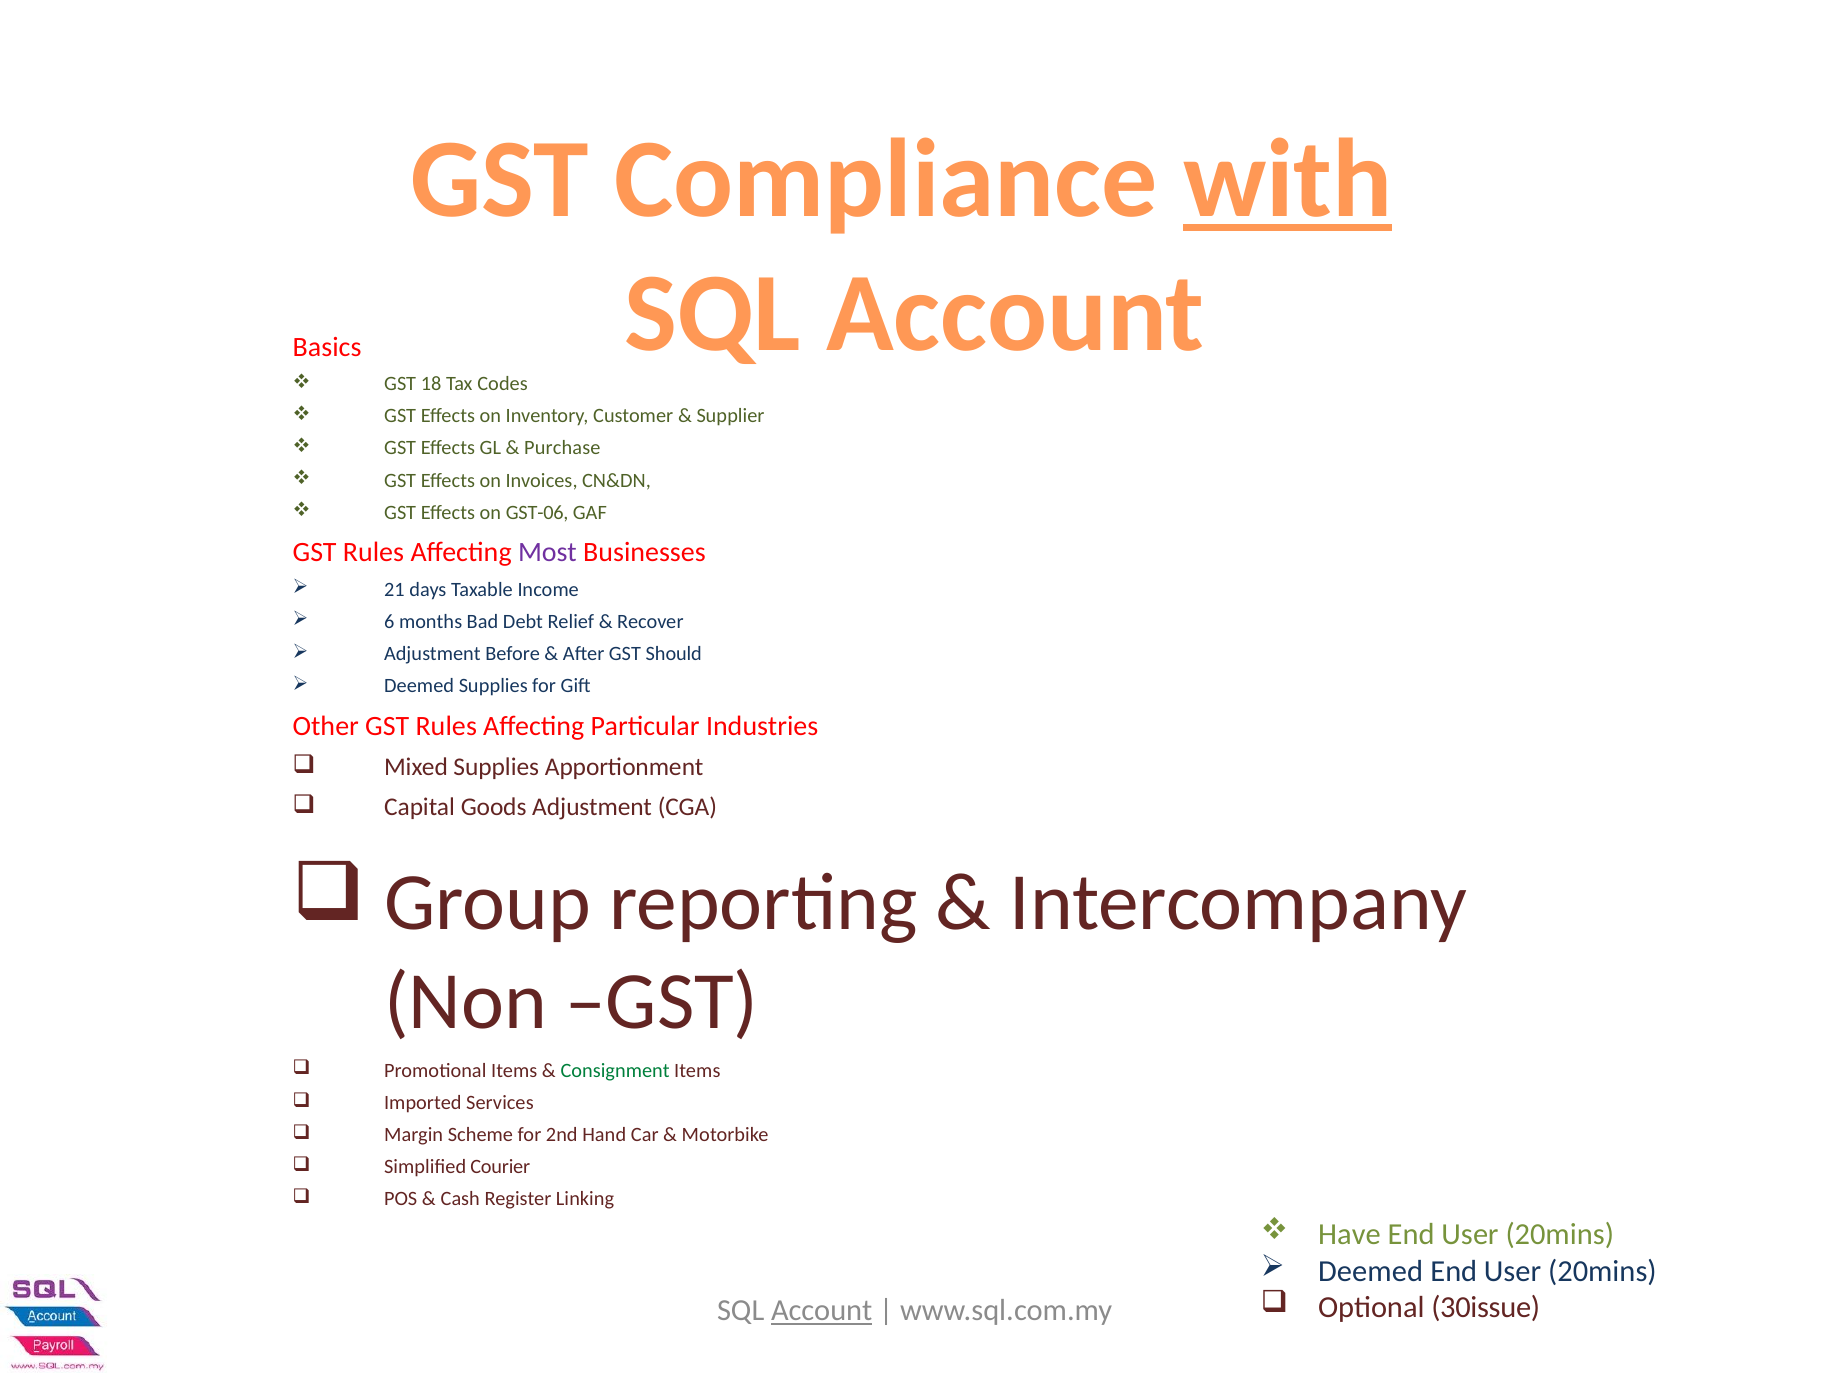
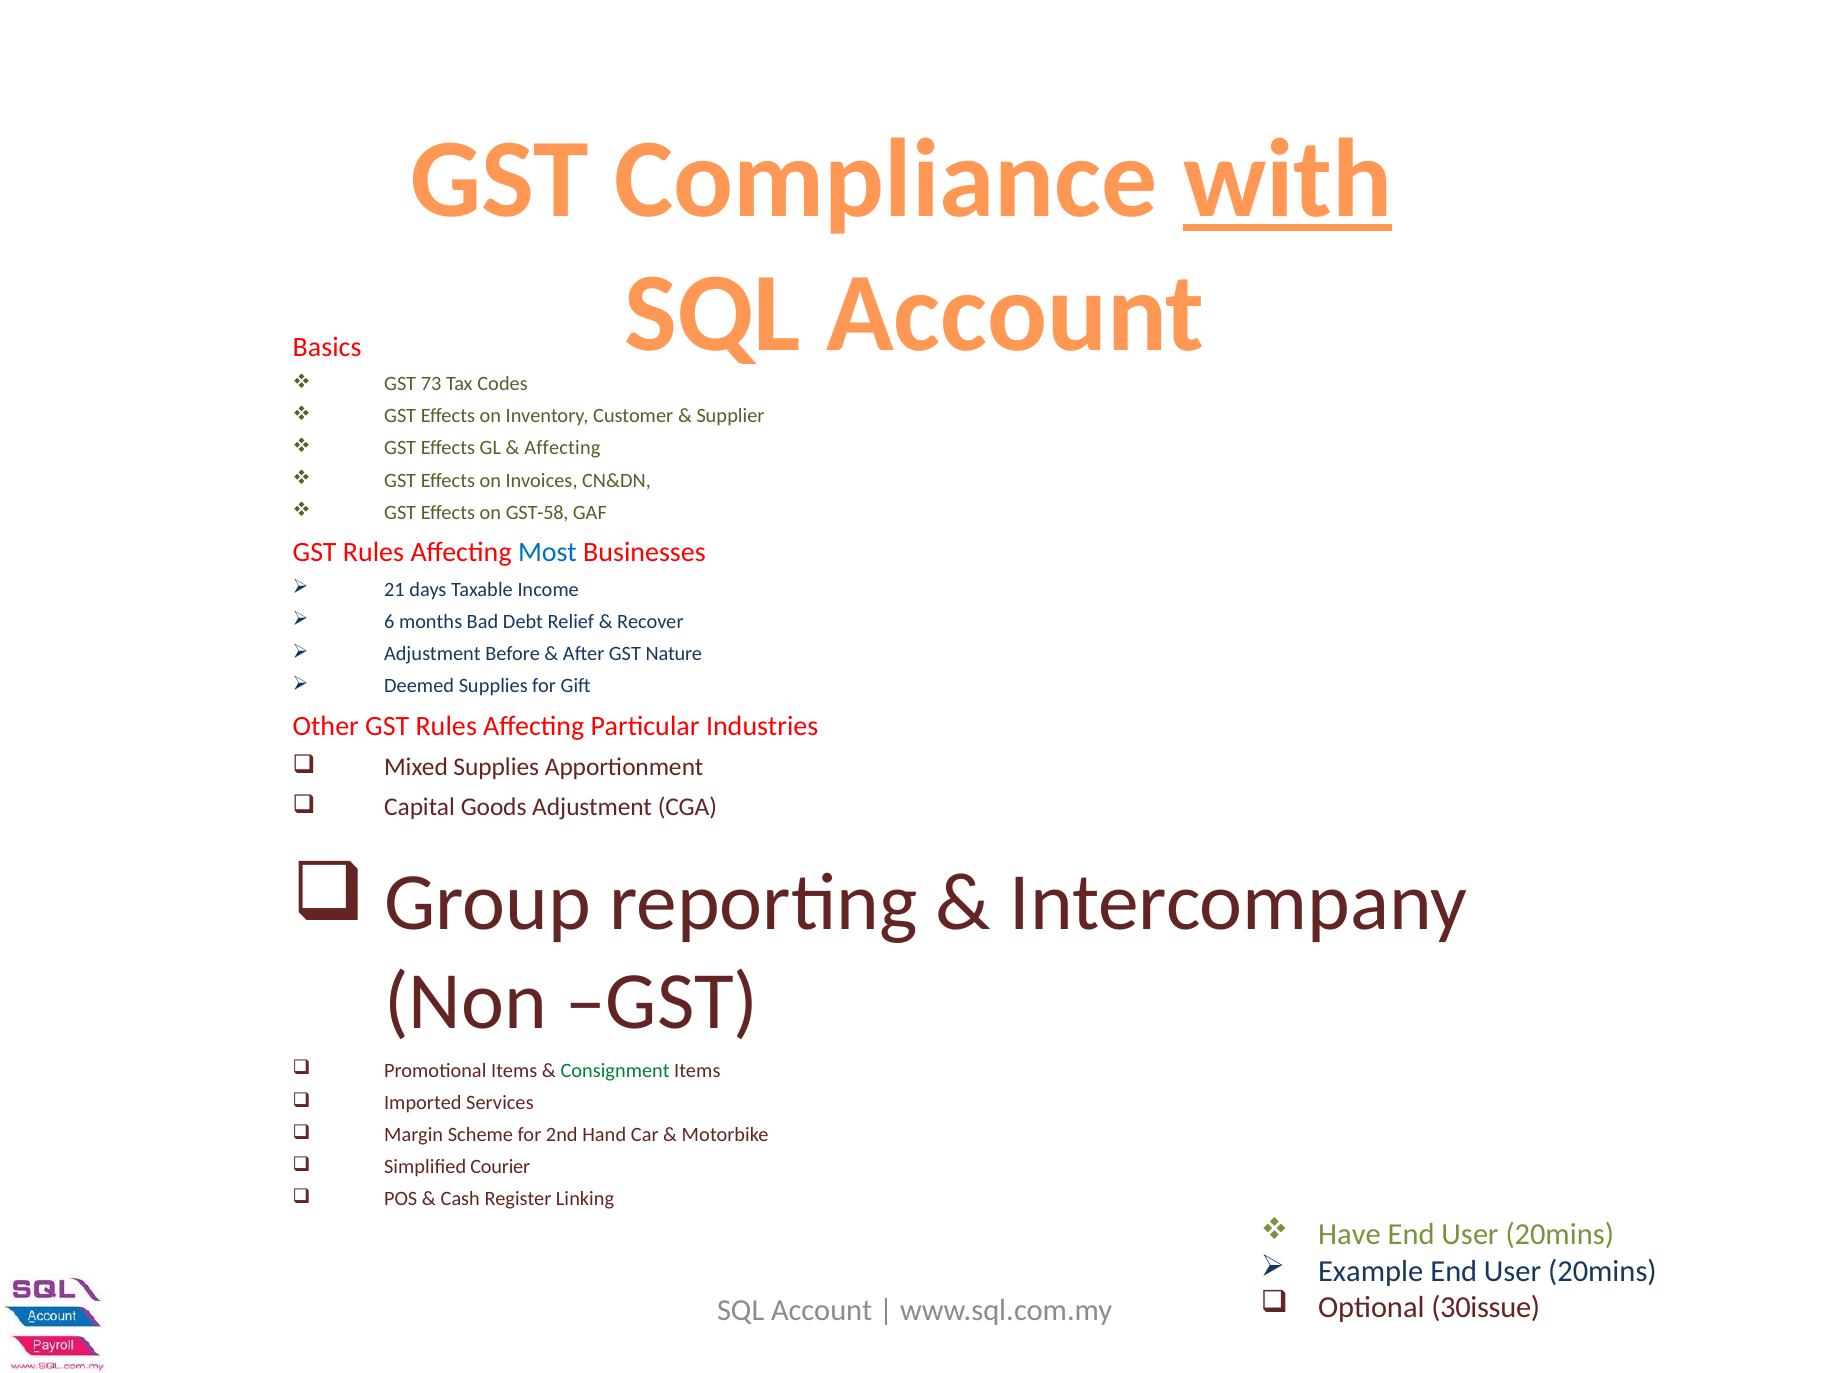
18: 18 -> 73
Purchase at (562, 448): Purchase -> Affecting
GST-06: GST-06 -> GST-58
Most colour: purple -> blue
Should: Should -> Nature
Deemed at (1371, 1271): Deemed -> Example
Account at (822, 1310) underline: present -> none
